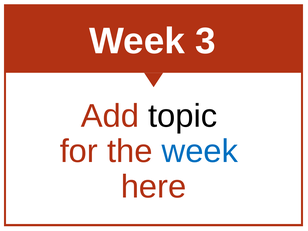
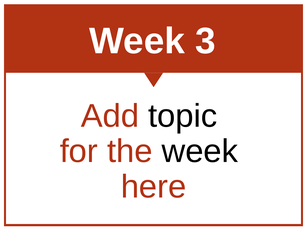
week at (200, 151) colour: blue -> black
